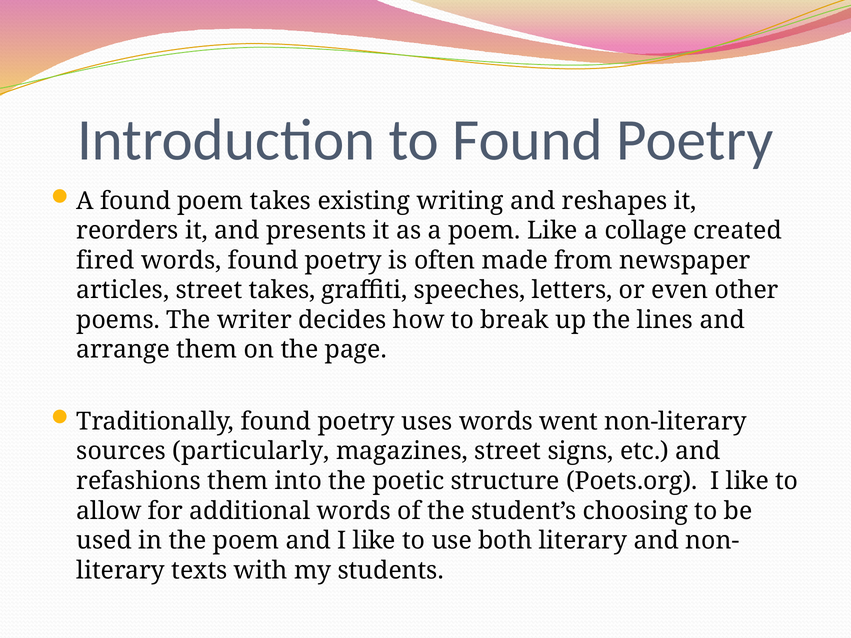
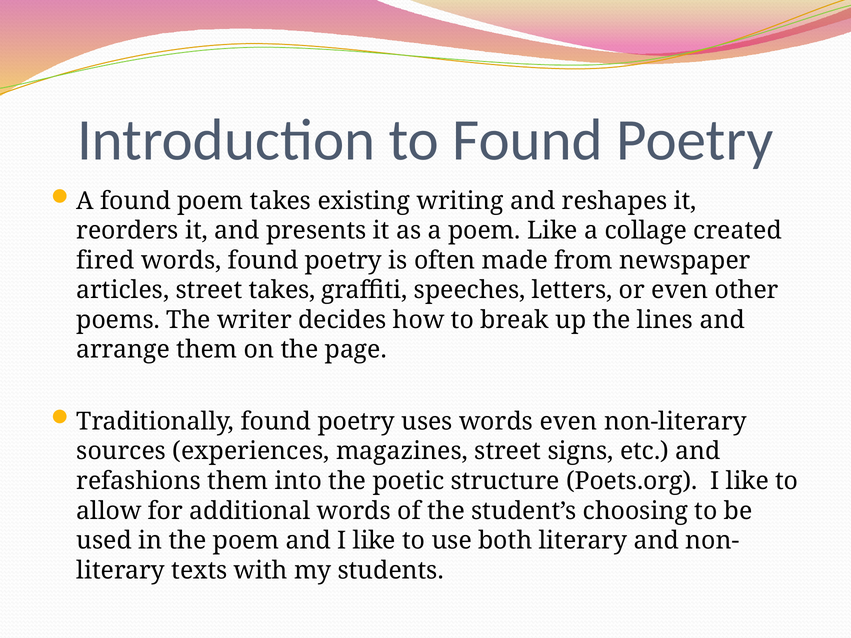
words went: went -> even
particularly: particularly -> experiences
